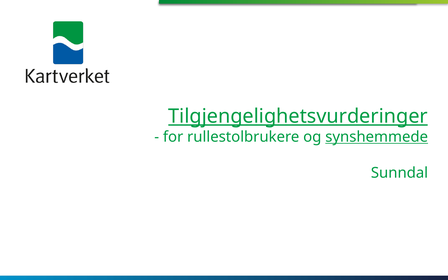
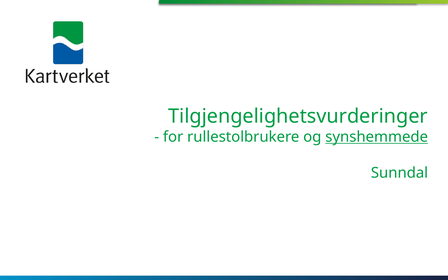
Tilgjengelighetsvurderinger underline: present -> none
